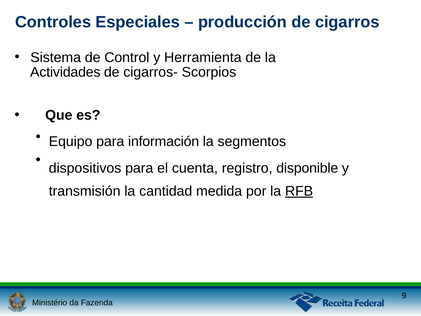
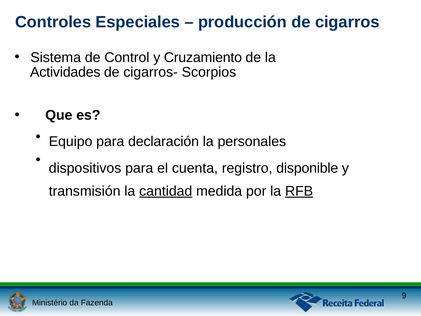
Herramienta: Herramienta -> Cruzamiento
información: información -> declaración
segmentos: segmentos -> personales
cantidad underline: none -> present
